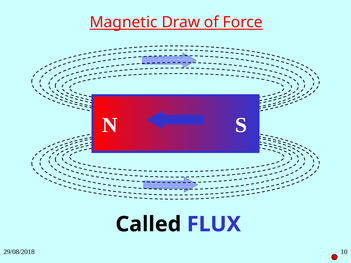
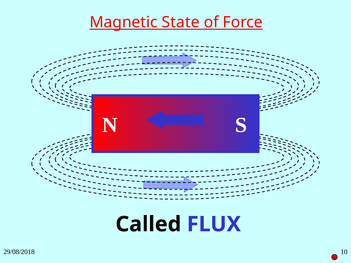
Draw: Draw -> State
